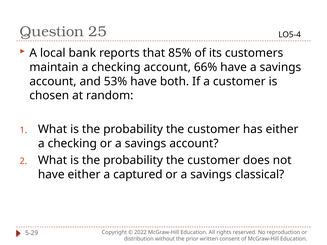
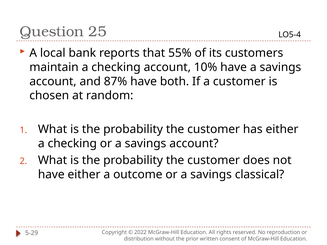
85%: 85% -> 55%
66%: 66% -> 10%
53%: 53% -> 87%
captured: captured -> outcome
